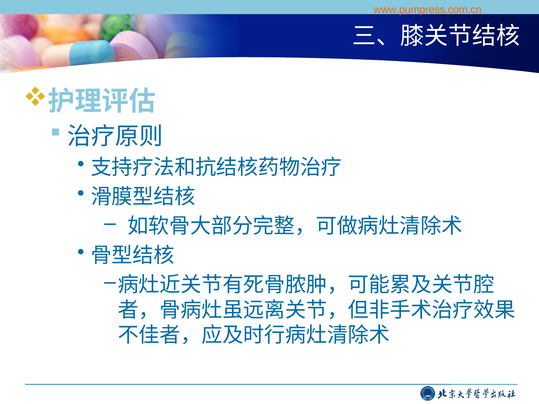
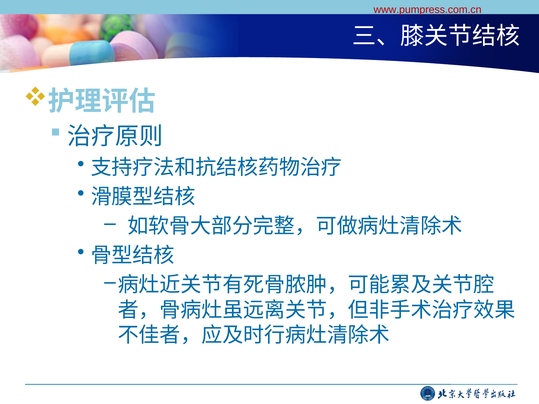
www.pumpress.com.cn colour: orange -> red
